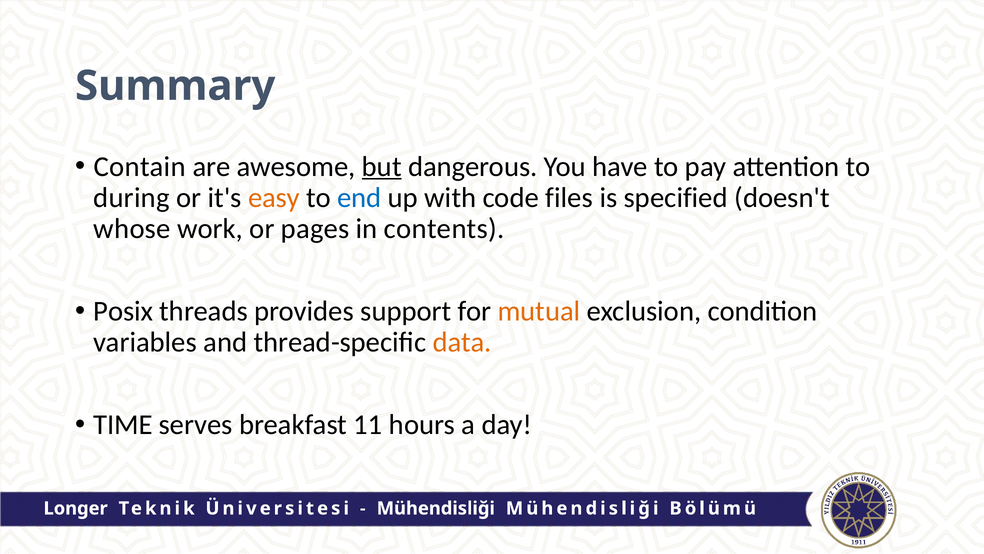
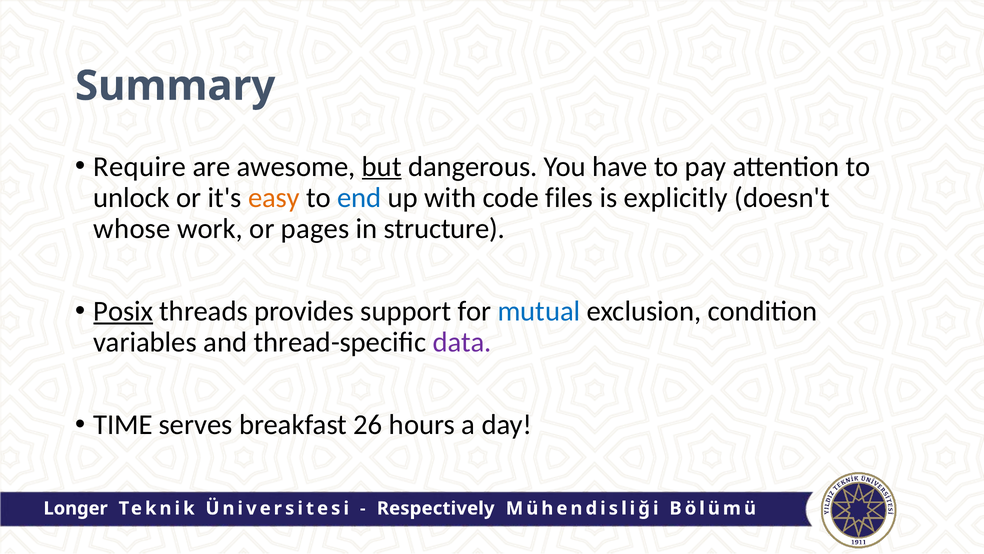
Contain: Contain -> Require
during: during -> unlock
specified: specified -> explicitly
contents: contents -> structure
Posix underline: none -> present
mutual colour: orange -> blue
data colour: orange -> purple
11: 11 -> 26
Mühendisliği at (436, 508): Mühendisliği -> Respectively
